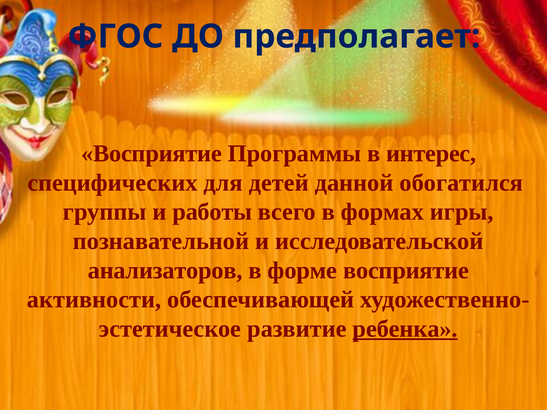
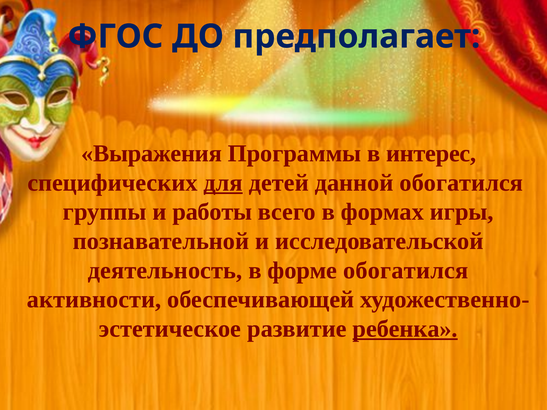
Восприятие at (151, 154): Восприятие -> Выражения
для underline: none -> present
анализаторов: анализаторов -> деятельность
форме восприятие: восприятие -> обогатился
